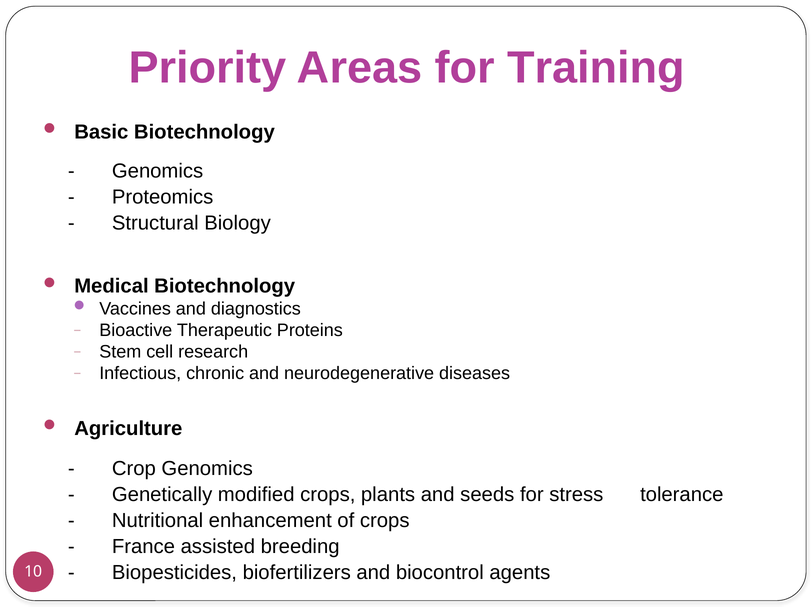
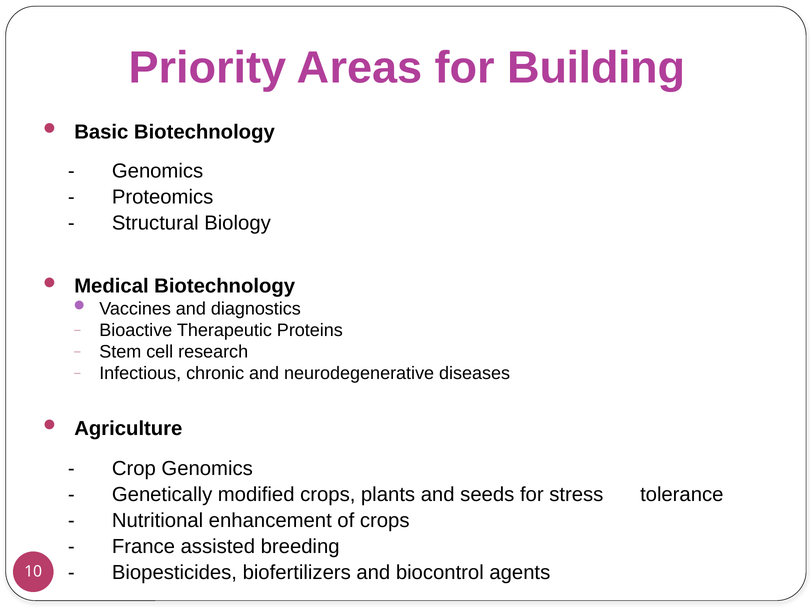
Training: Training -> Building
